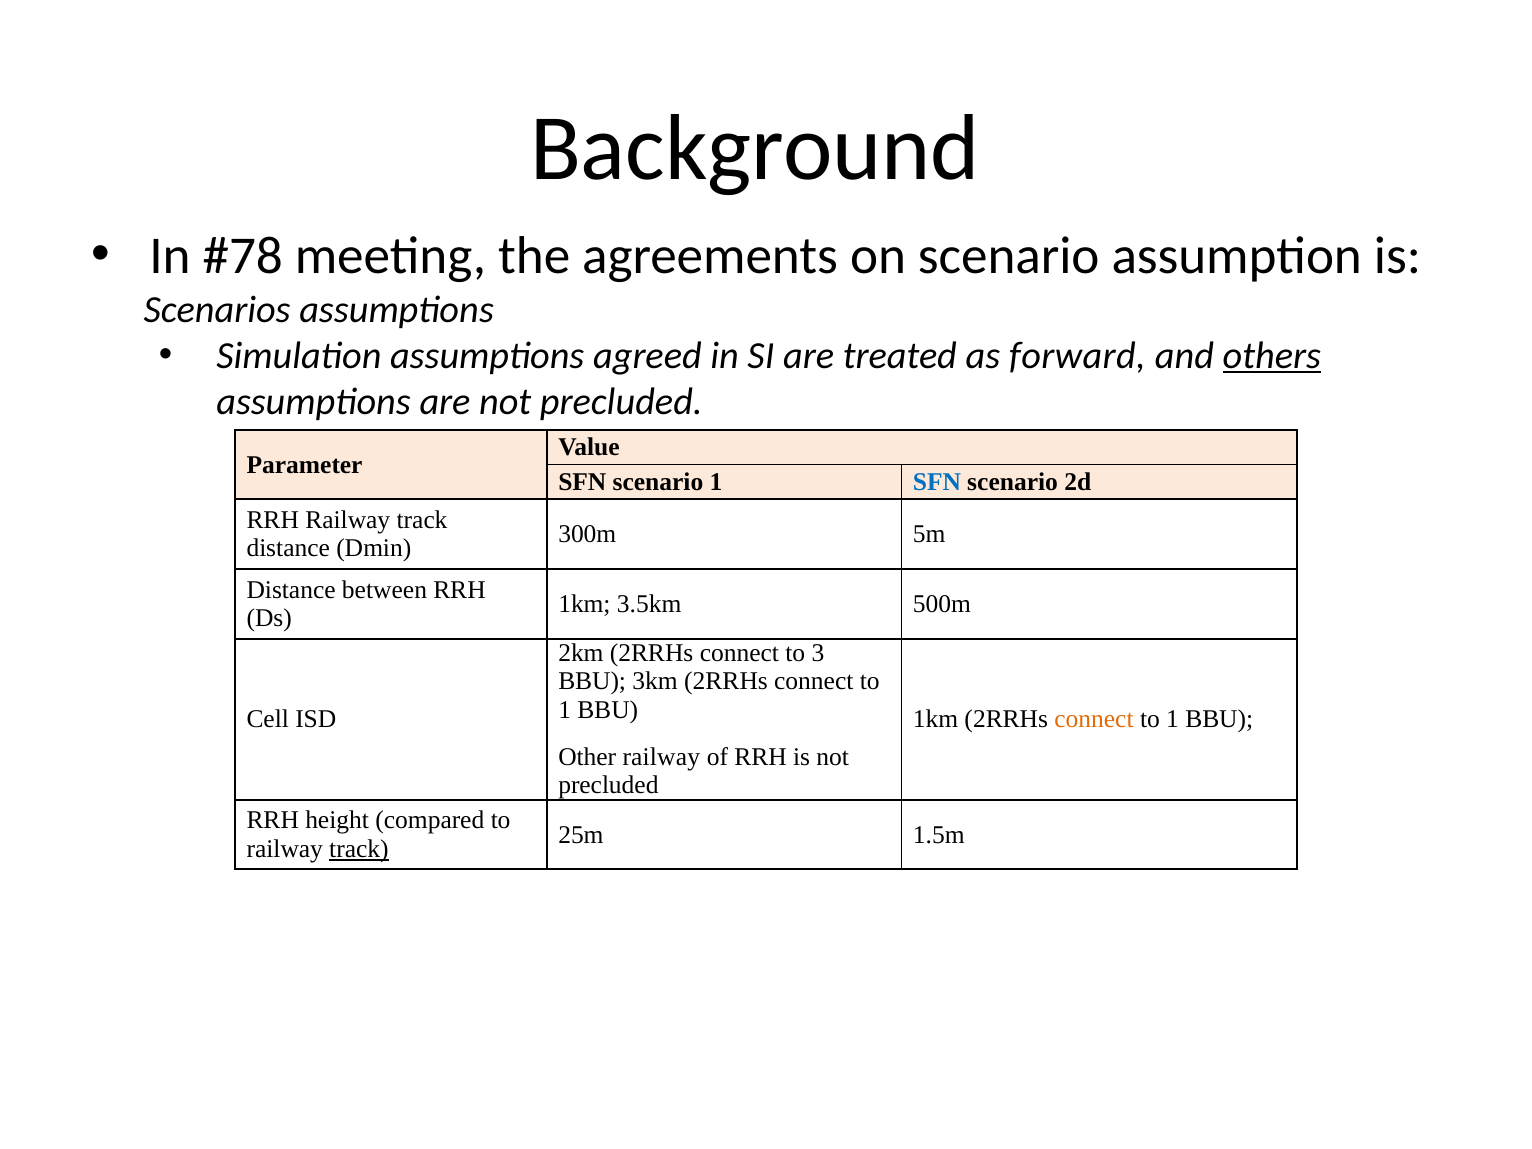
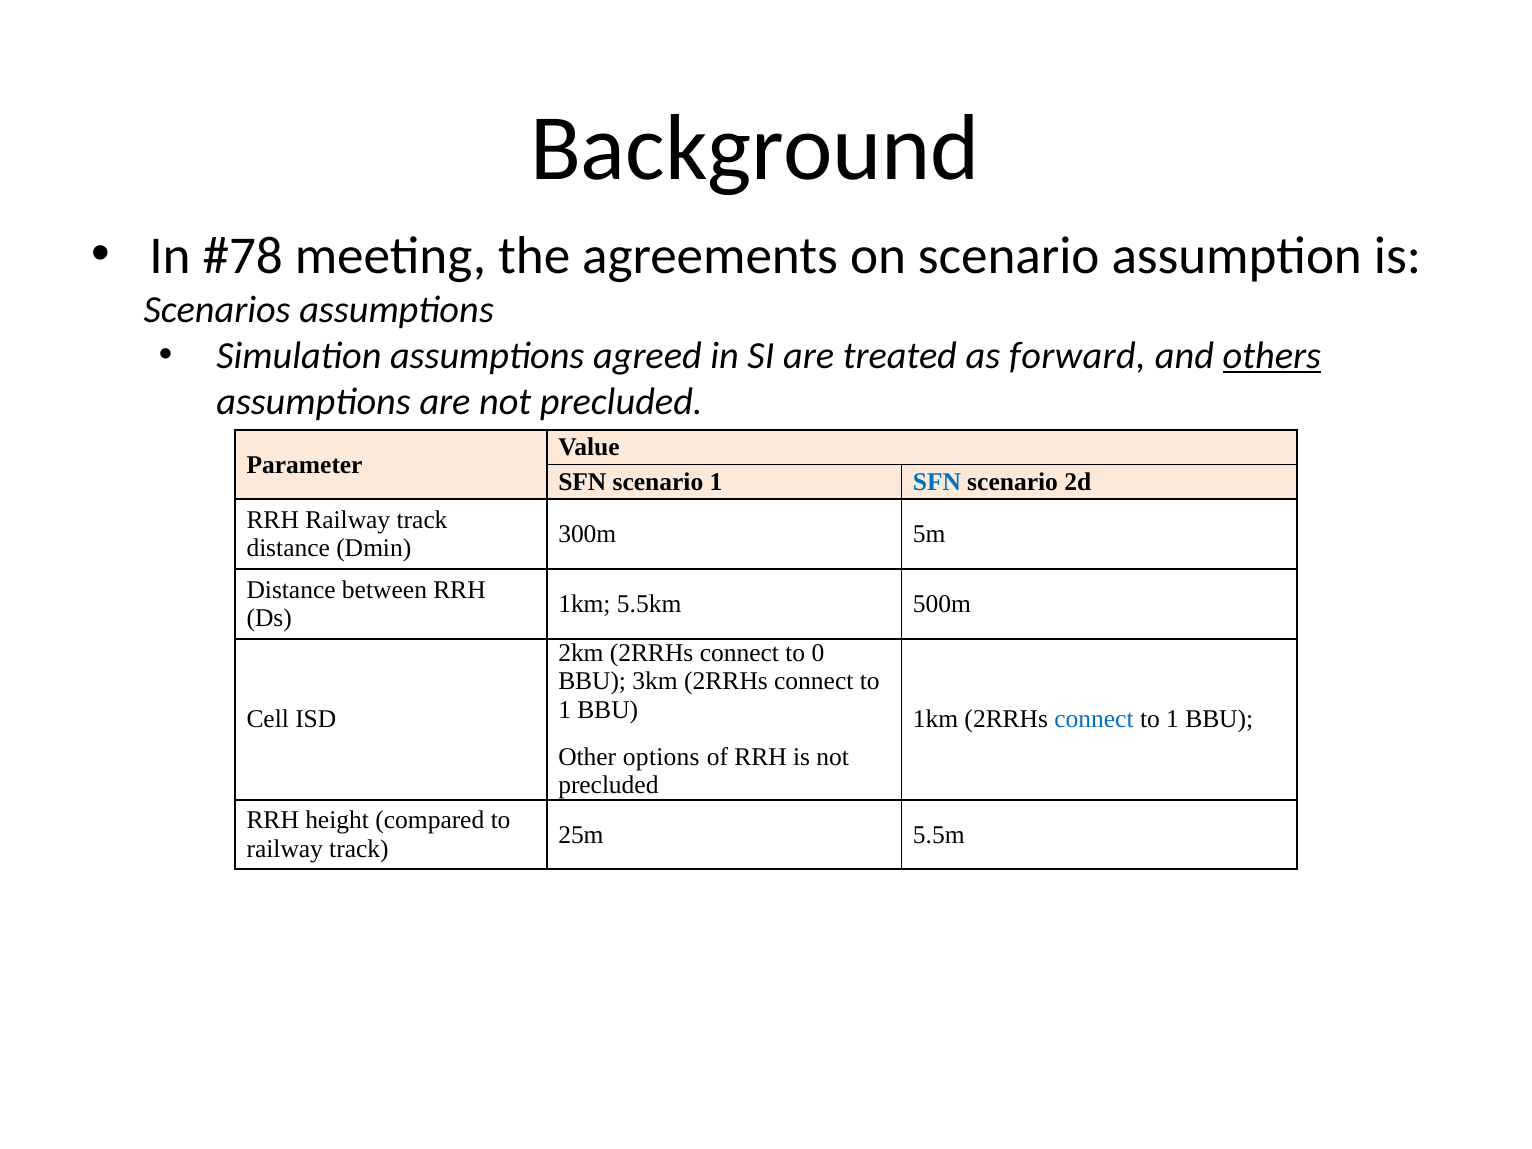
3.5km: 3.5km -> 5.5km
3: 3 -> 0
connect at (1094, 719) colour: orange -> blue
Other railway: railway -> options
1.5m: 1.5m -> 5.5m
track at (359, 849) underline: present -> none
